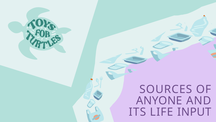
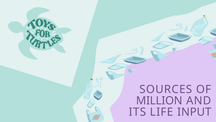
ANYONE: ANYONE -> MILLION
